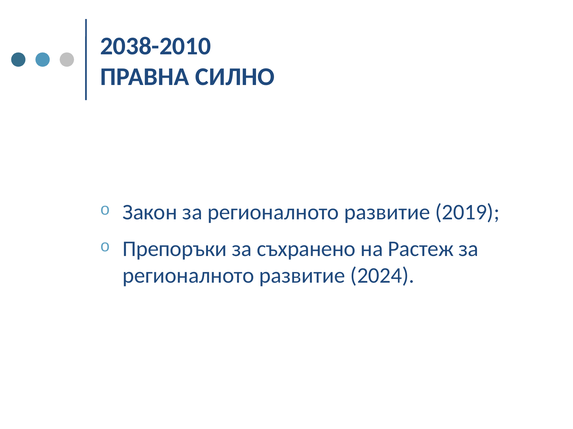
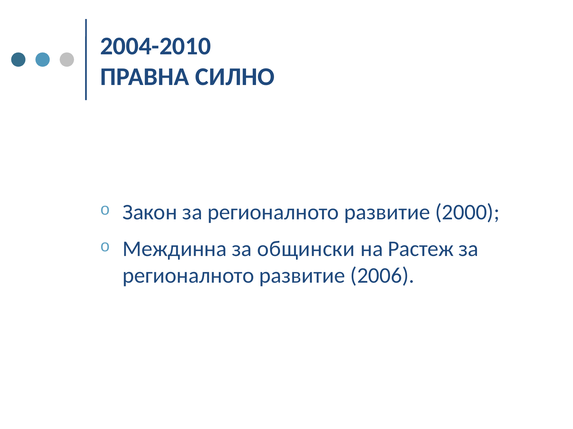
2038-2010: 2038-2010 -> 2004-2010
2019: 2019 -> 2000
Препоръки: Препоръки -> Междинна
съхранено: съхранено -> общински
2024: 2024 -> 2006
